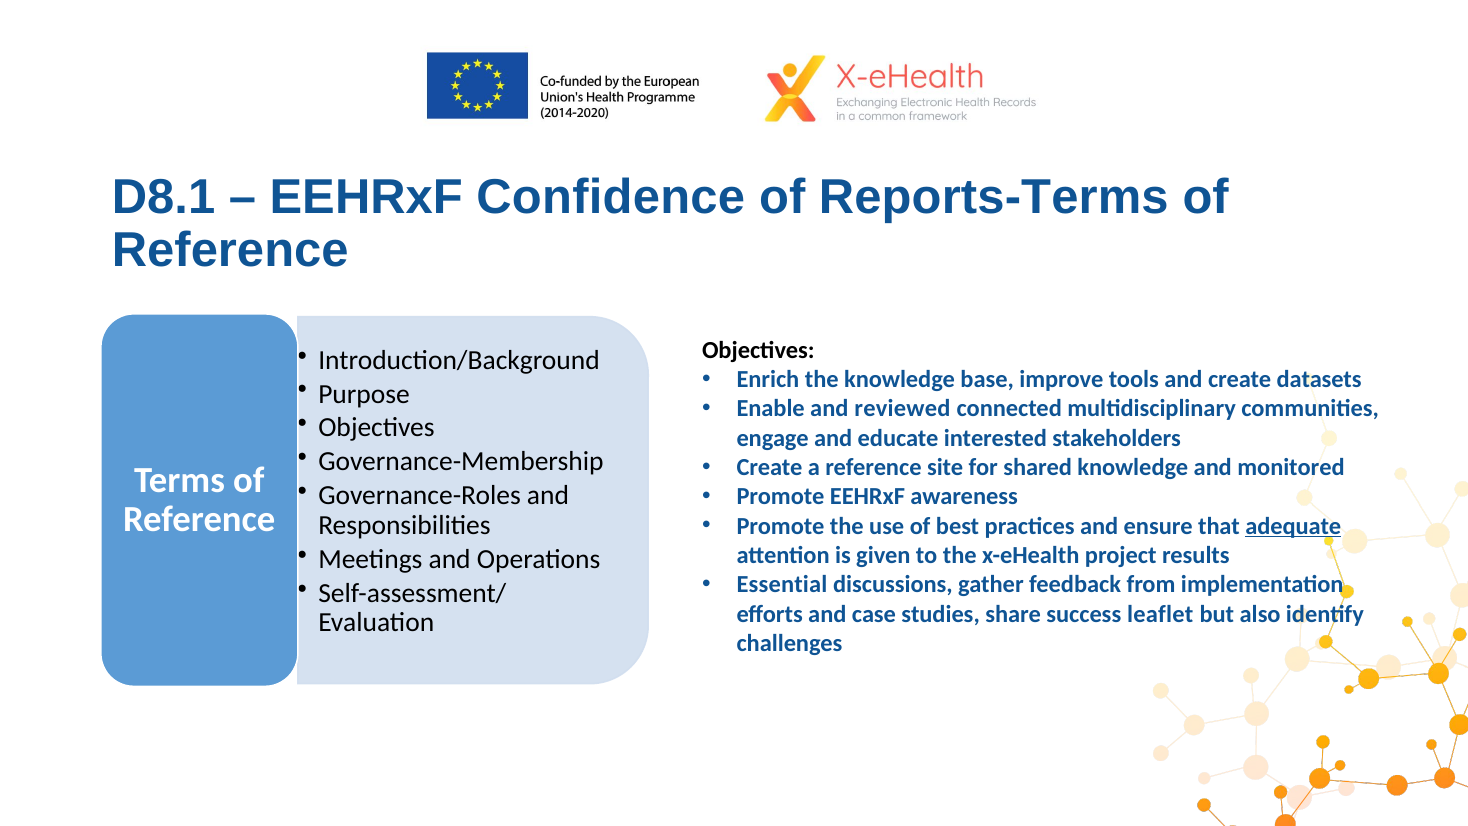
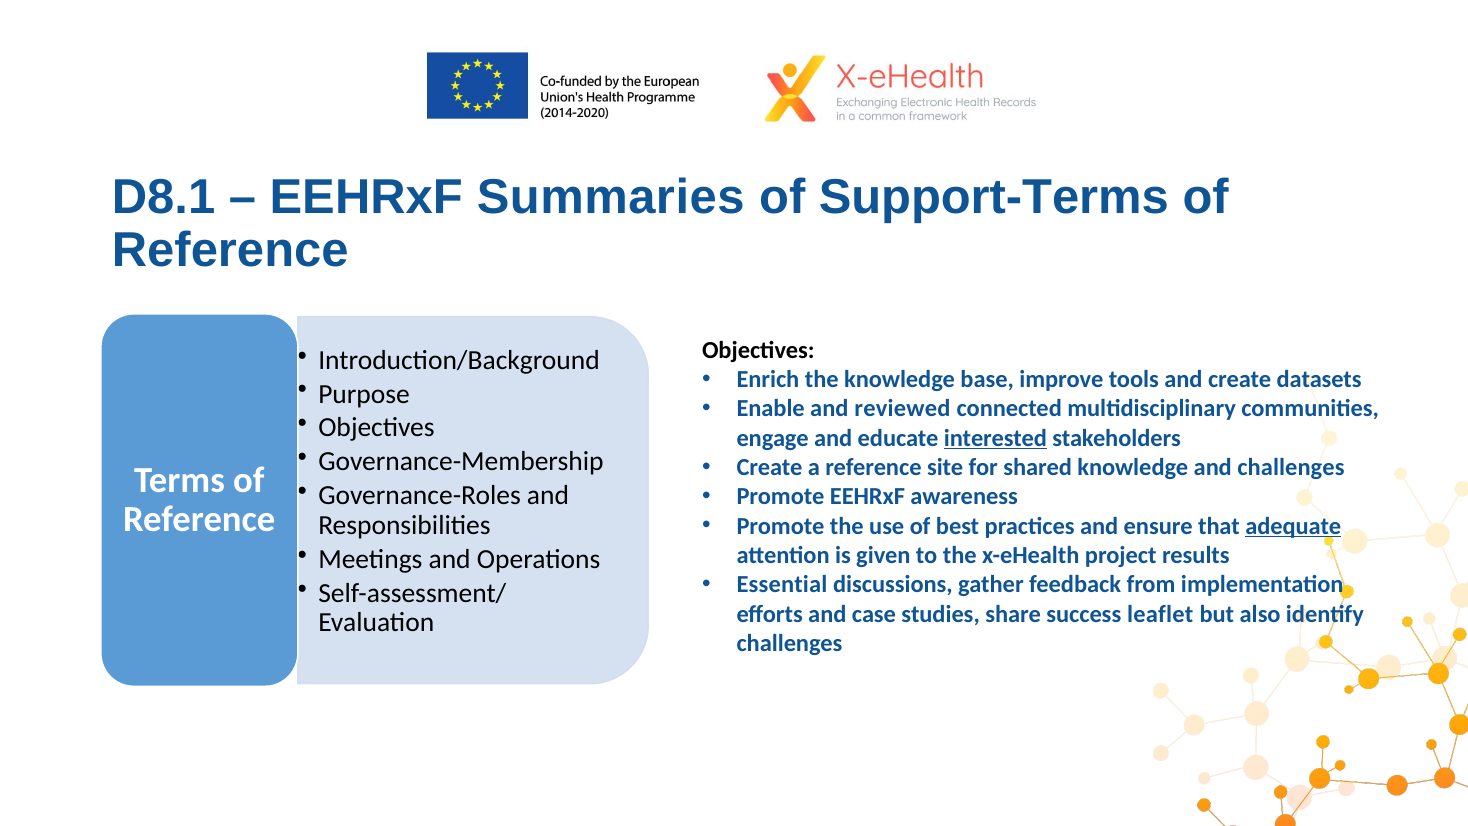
Confidence: Confidence -> Summaries
Reports-Terms: Reports-Terms -> Support-Terms
interested underline: none -> present
and monitored: monitored -> challenges
